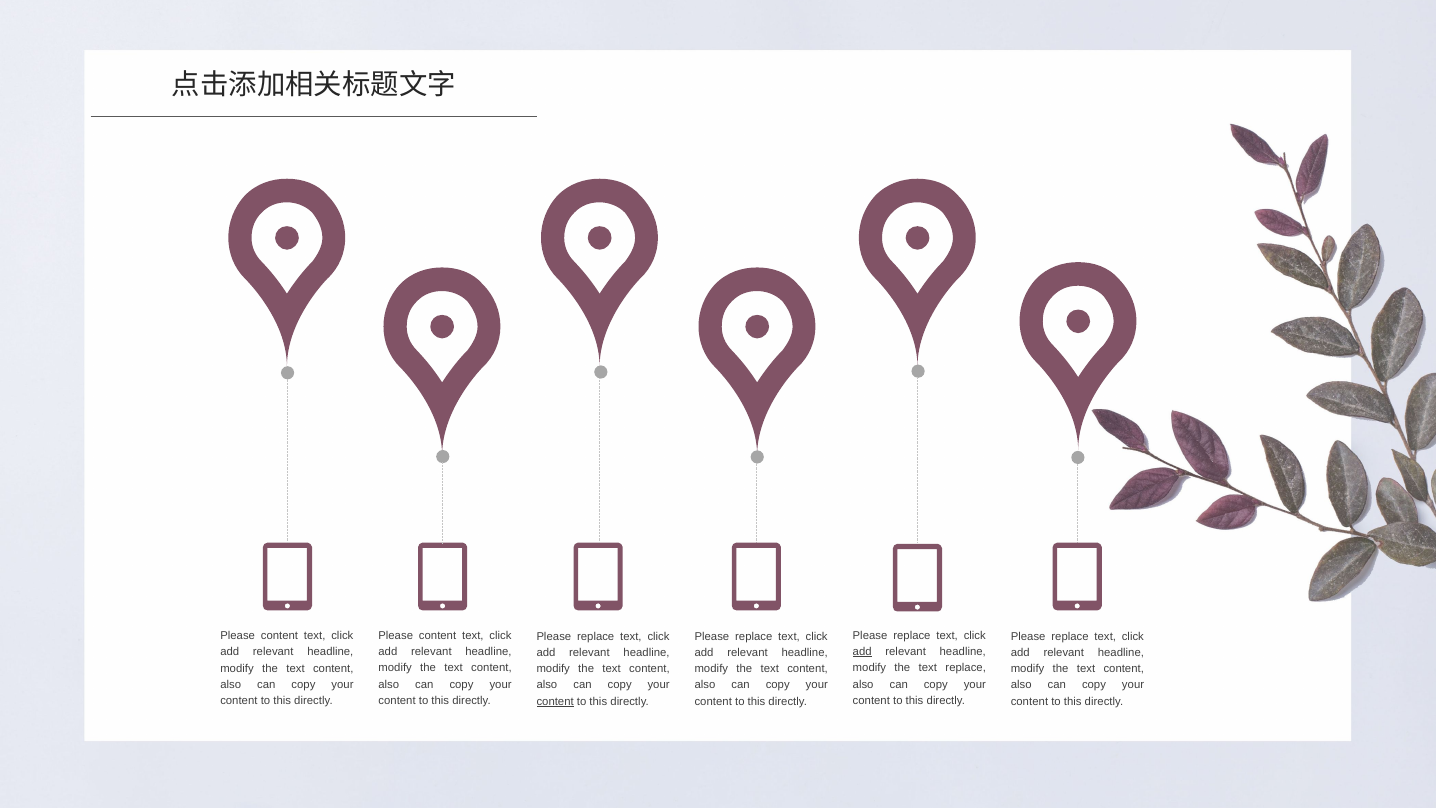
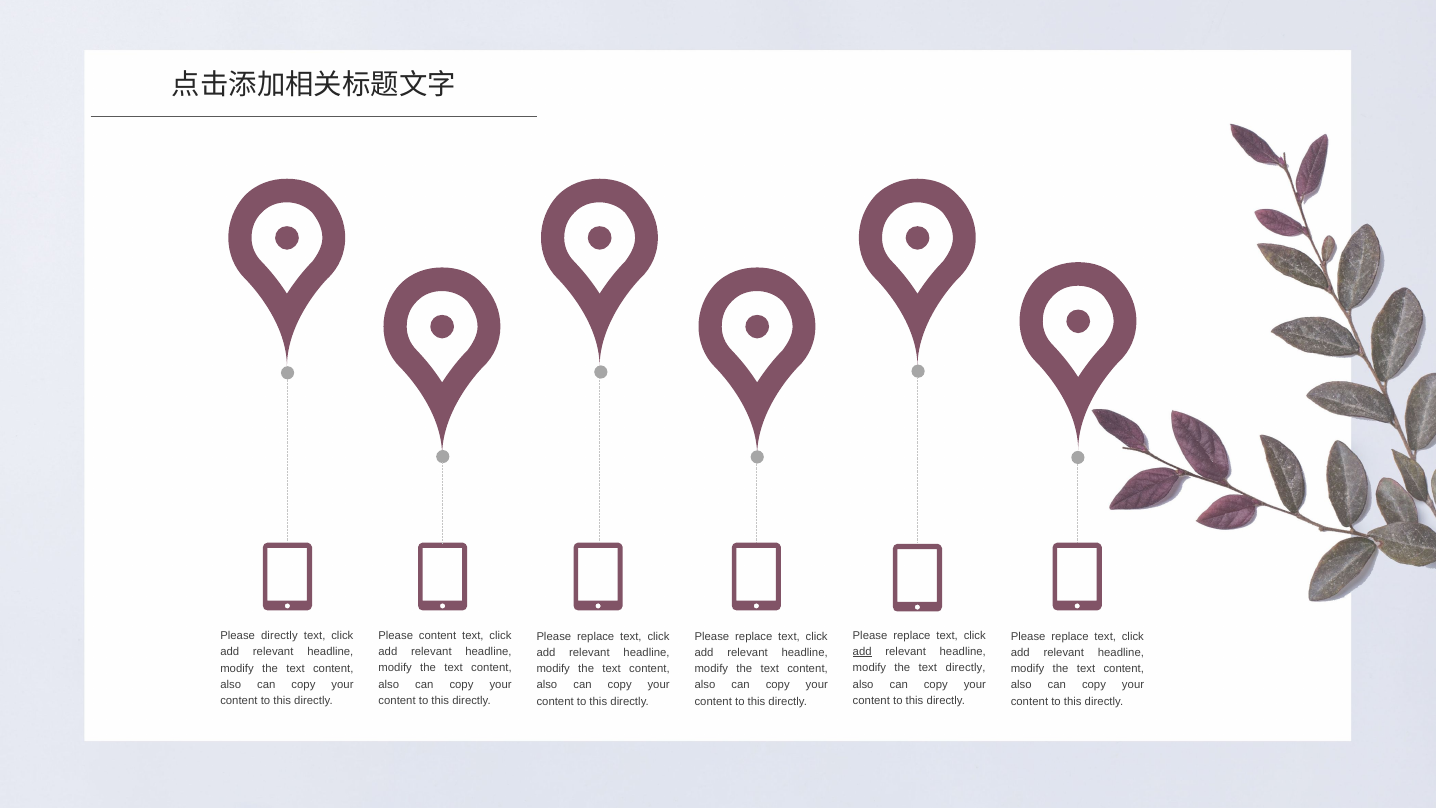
content at (279, 636): content -> directly
text replace: replace -> directly
content at (555, 701) underline: present -> none
